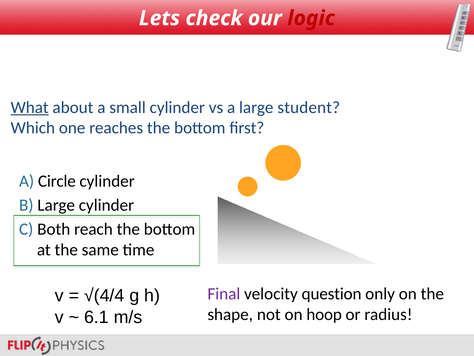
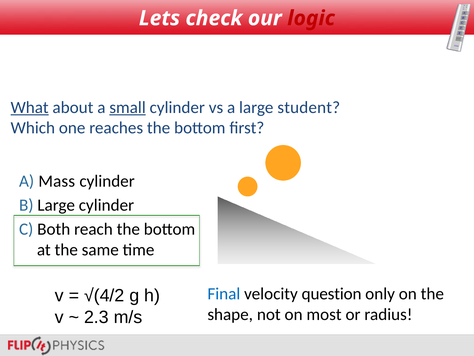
small underline: none -> present
Circle: Circle -> Mass
Final colour: purple -> blue
√(4/4: √(4/4 -> √(4/2
hoop: hoop -> most
6.1: 6.1 -> 2.3
